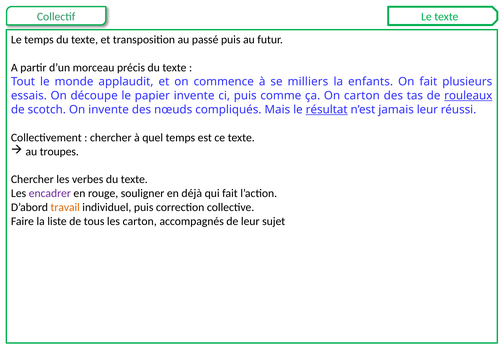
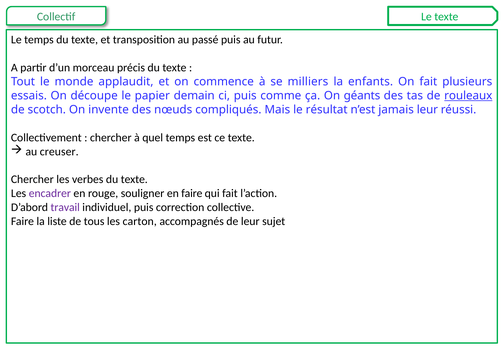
papier invente: invente -> demain
On carton: carton -> géants
résultat underline: present -> none
troupes: troupes -> creuser
en déjà: déjà -> faire
travail colour: orange -> purple
